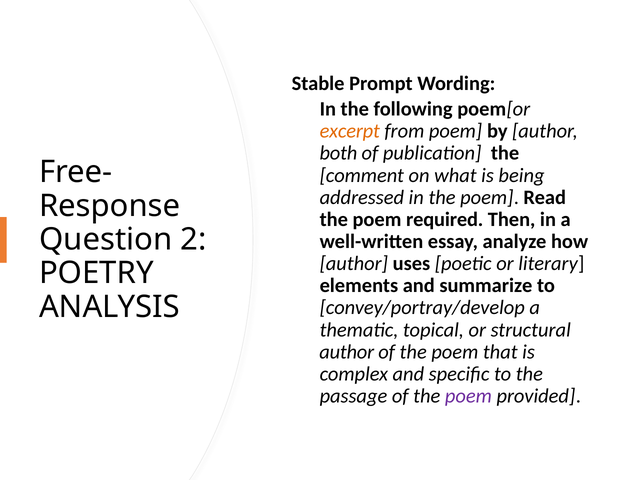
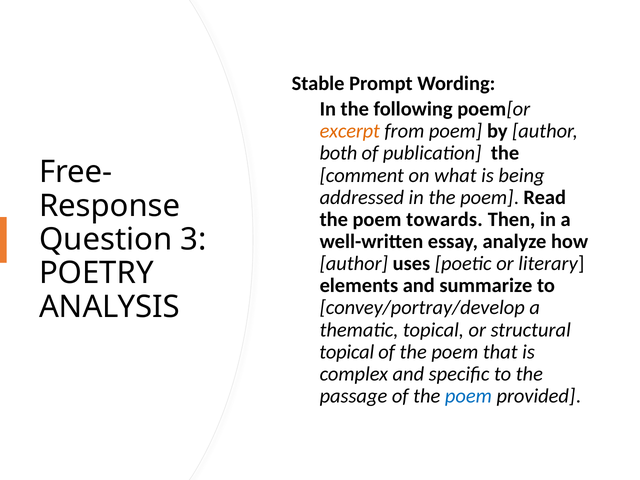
required: required -> towards
2: 2 -> 3
author at (347, 352): author -> topical
poem at (468, 396) colour: purple -> blue
